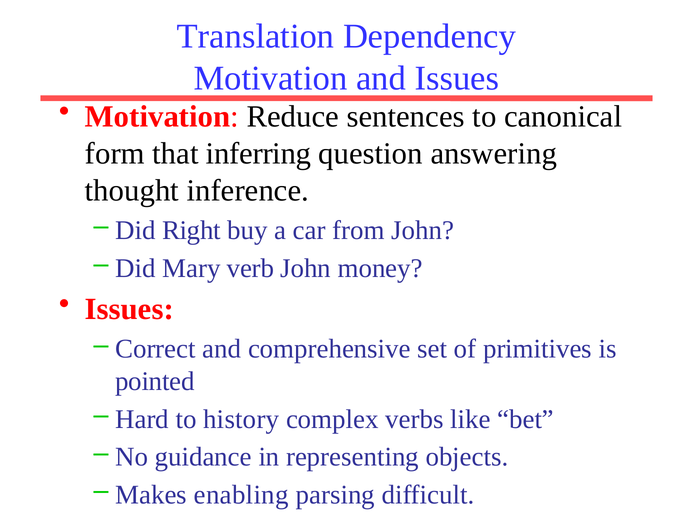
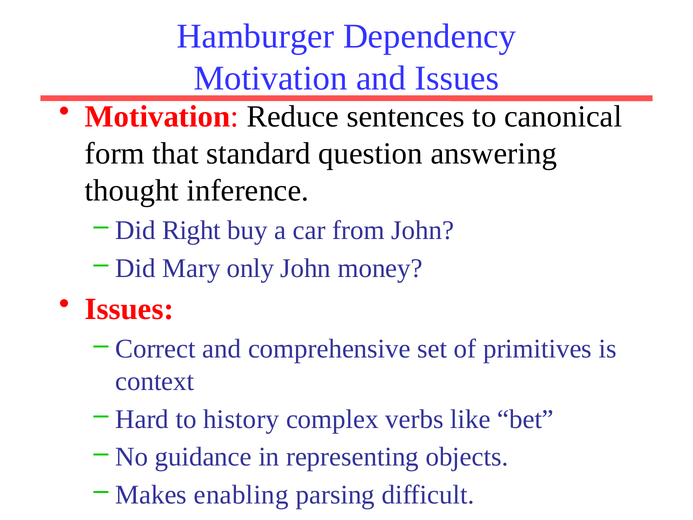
Translation: Translation -> Hamburger
inferring: inferring -> standard
Mary verb: verb -> only
pointed: pointed -> context
